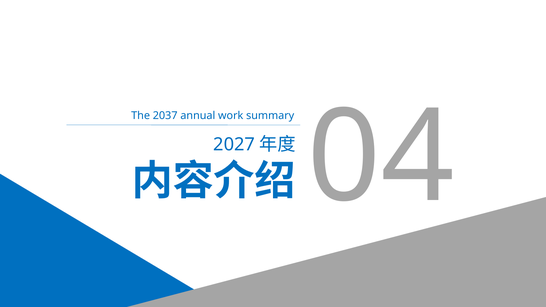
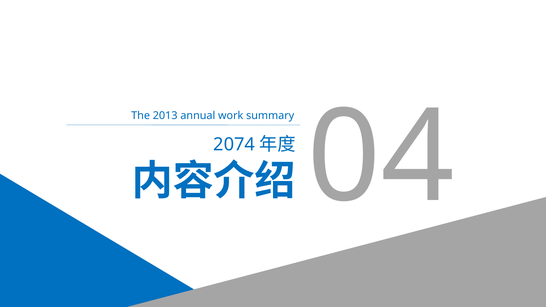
2037: 2037 -> 2013
2027: 2027 -> 2074
